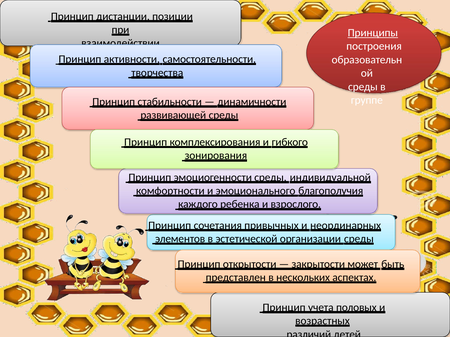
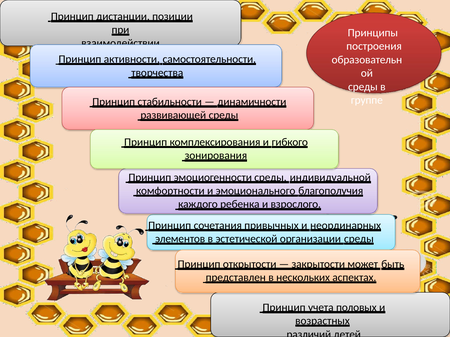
Принципы underline: present -> none
